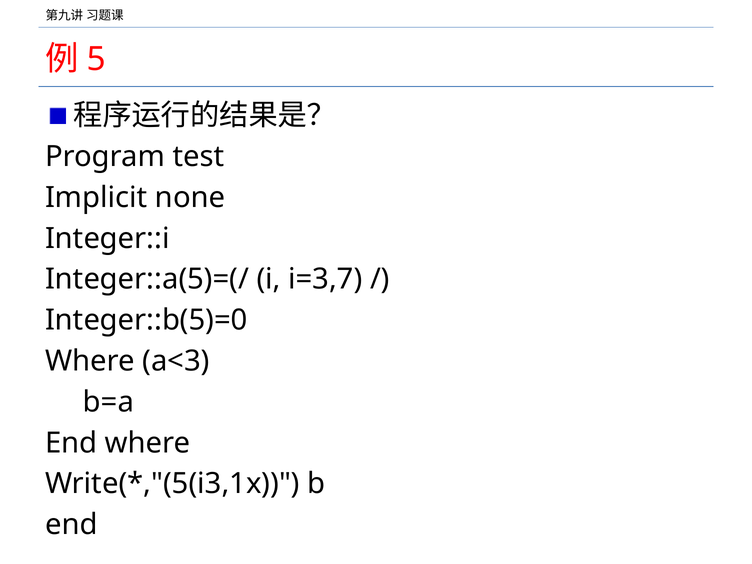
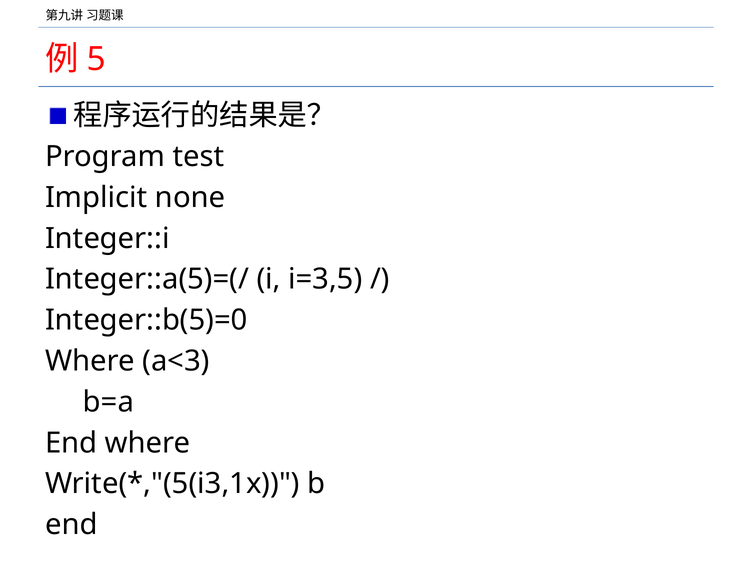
i=3,7: i=3,7 -> i=3,5
